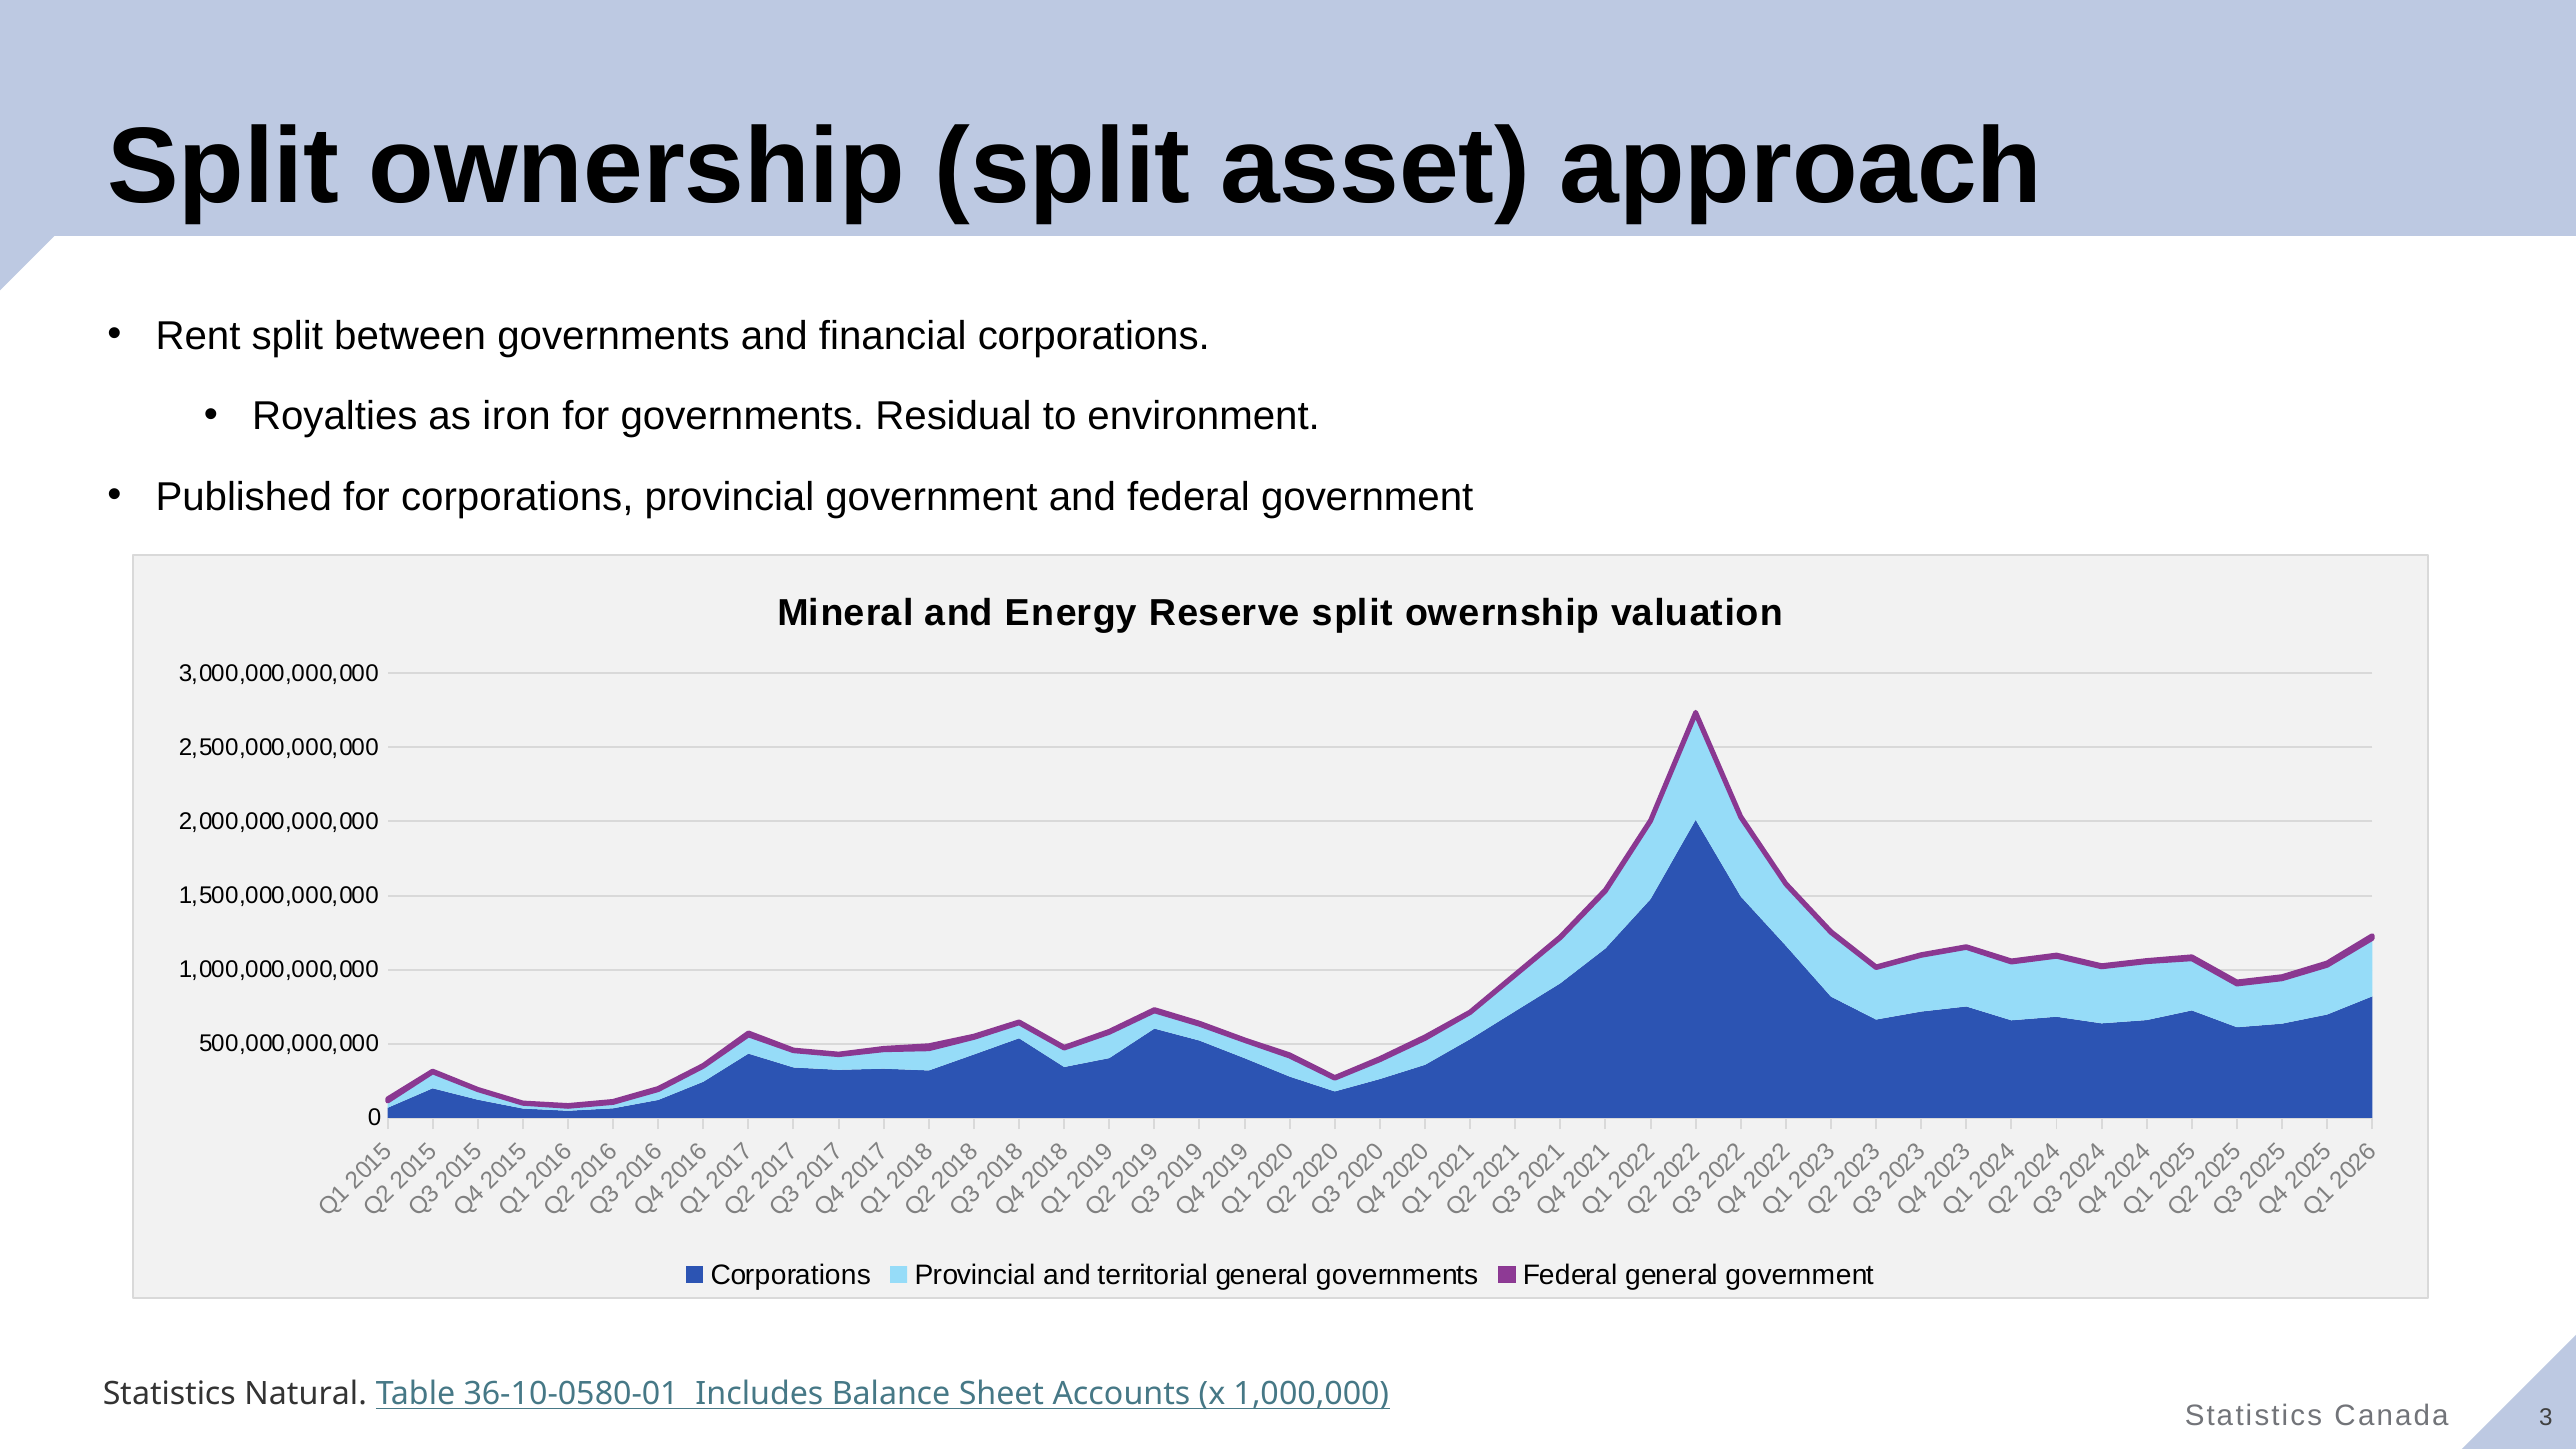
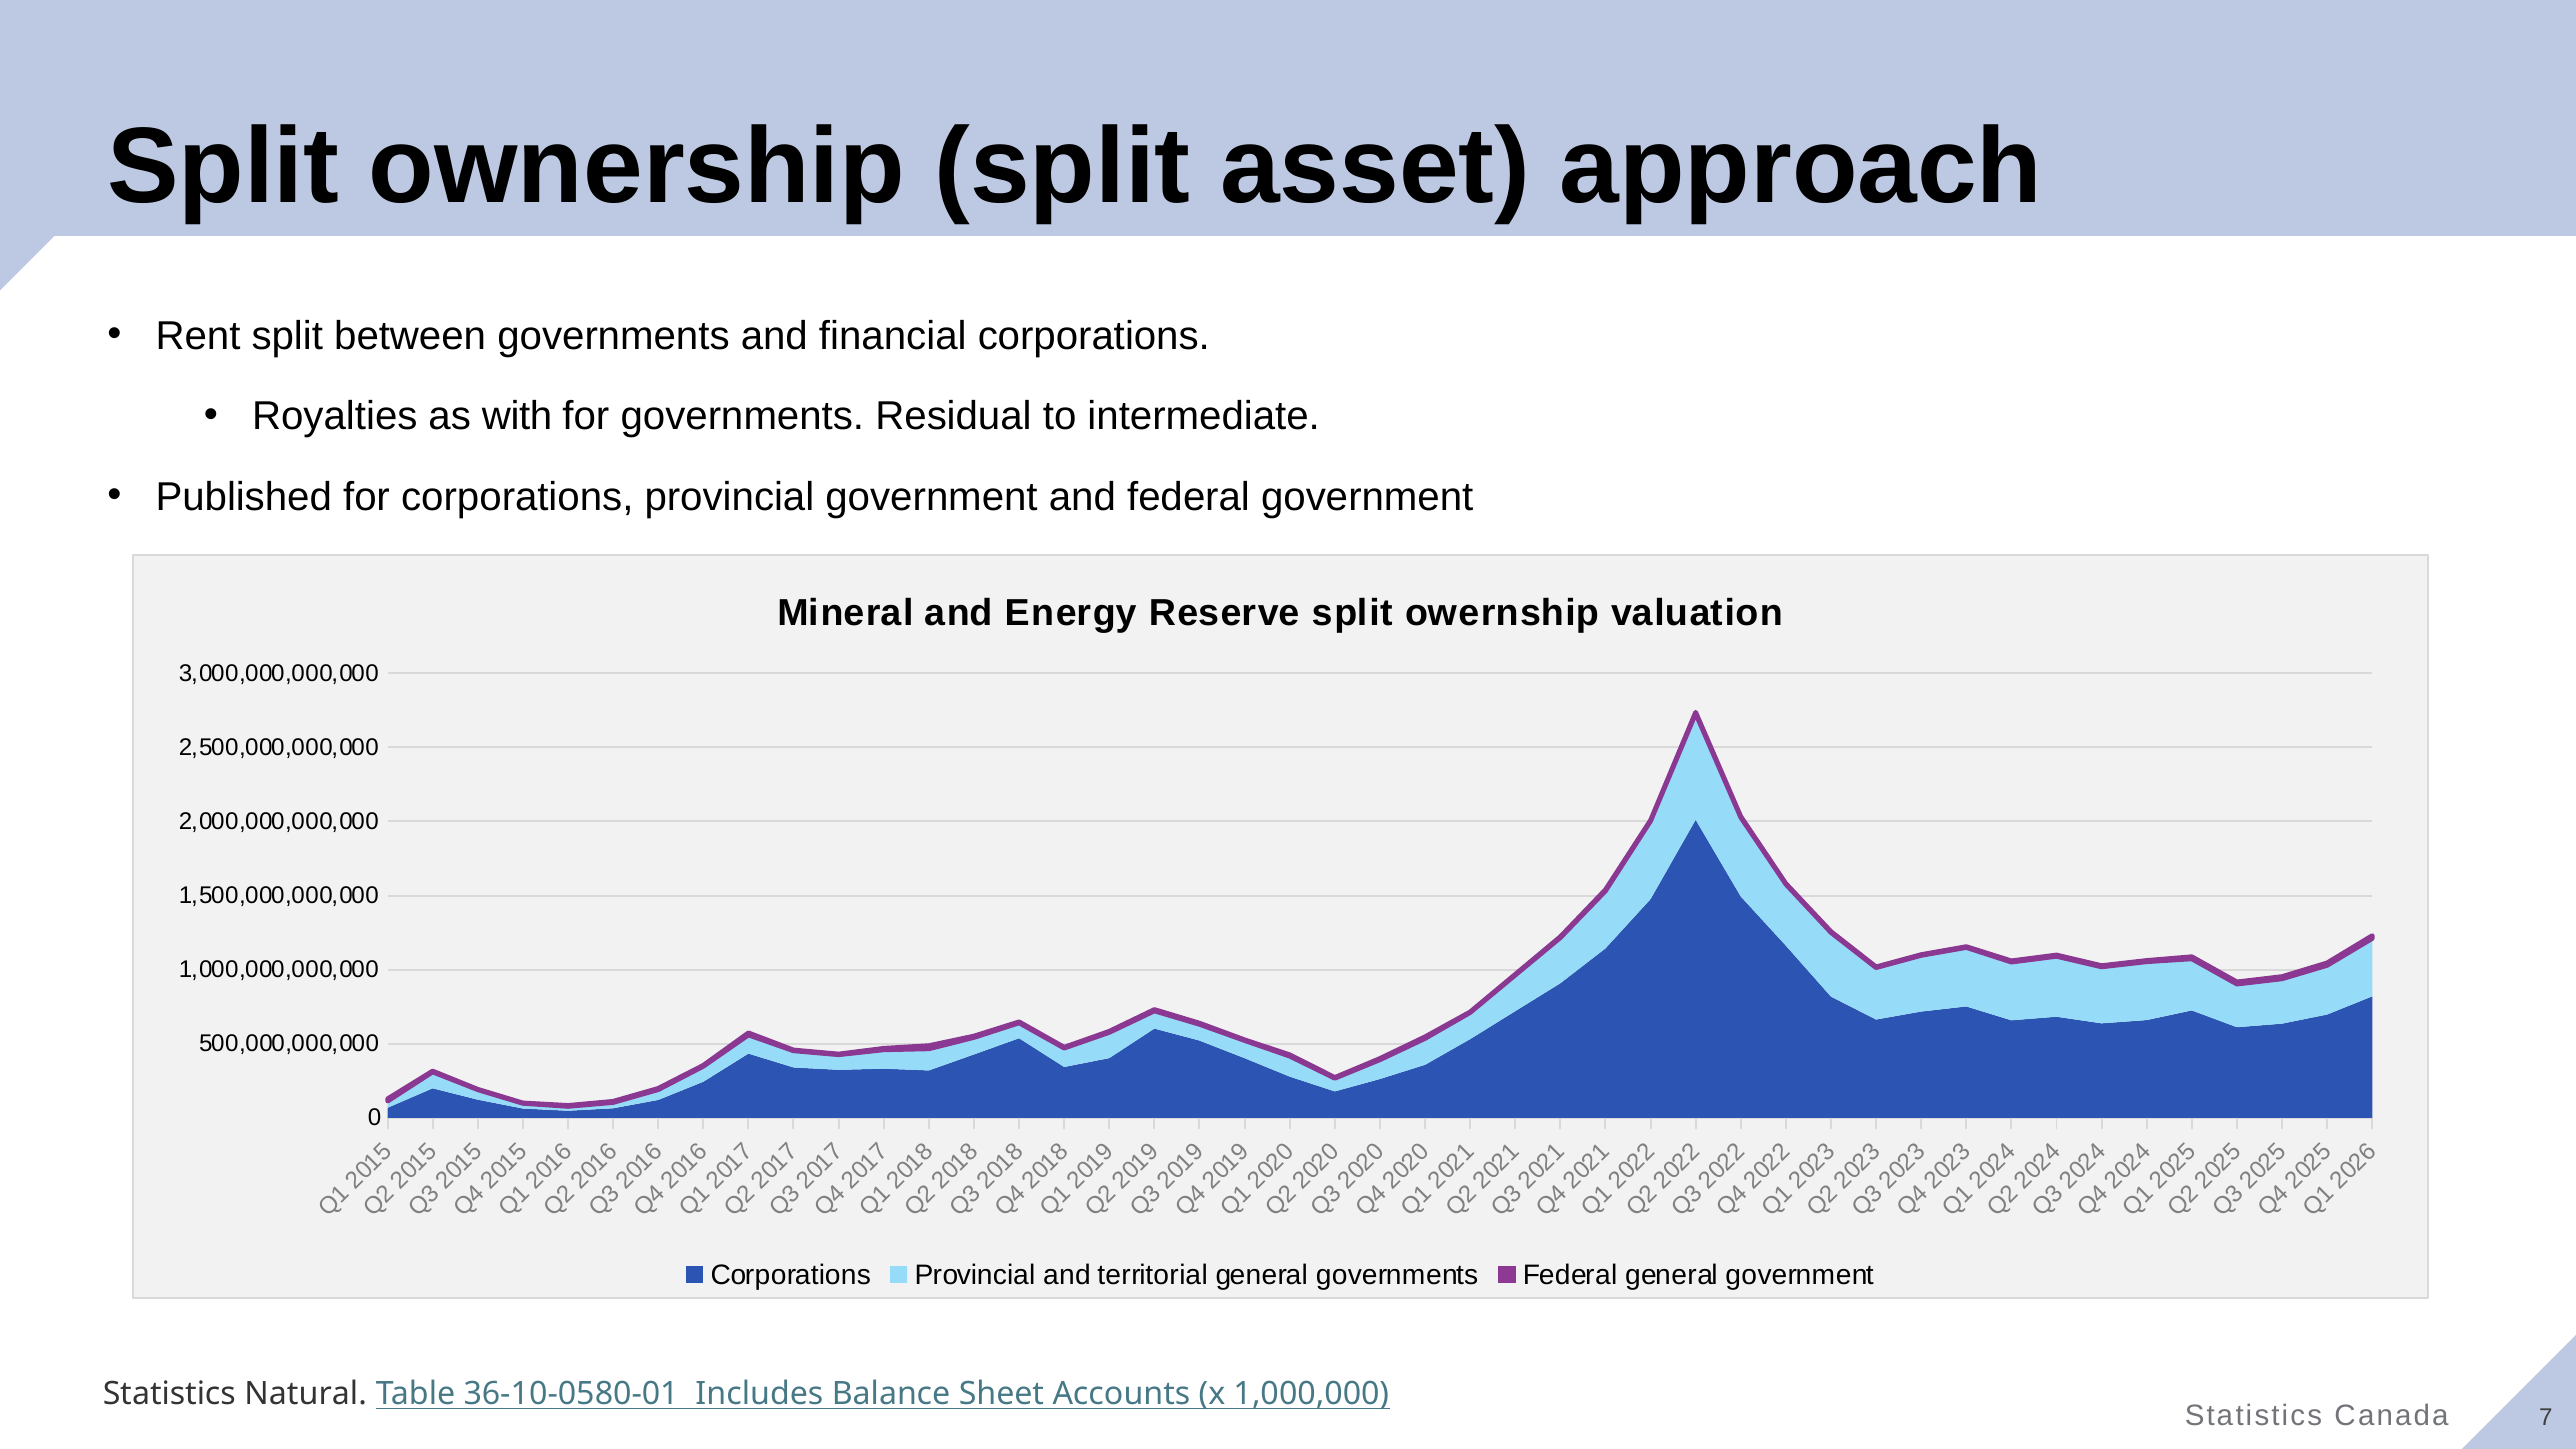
iron: iron -> with
environment: environment -> intermediate
Canada 3: 3 -> 7
